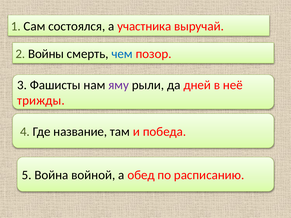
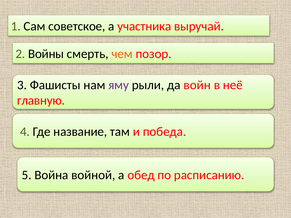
состоялся: состоялся -> советское
чем colour: blue -> orange
дней: дней -> войн
трижды: трижды -> главную
